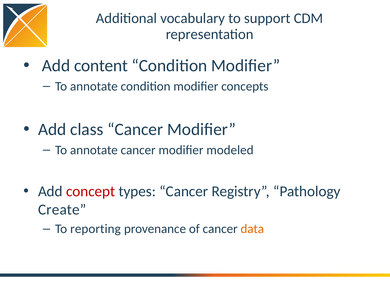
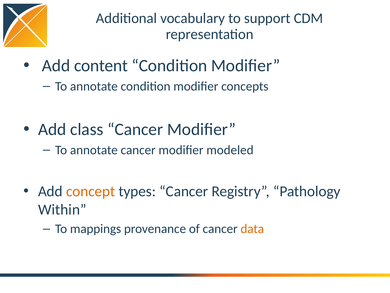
concept colour: red -> orange
Create: Create -> Within
reporting: reporting -> mappings
